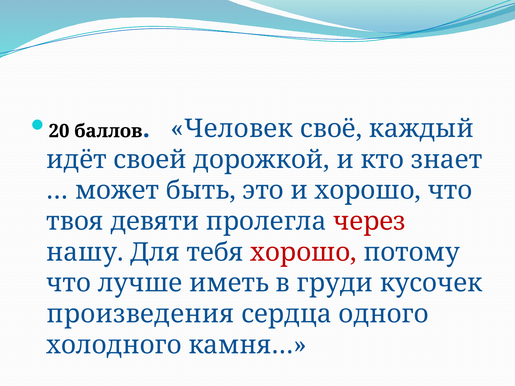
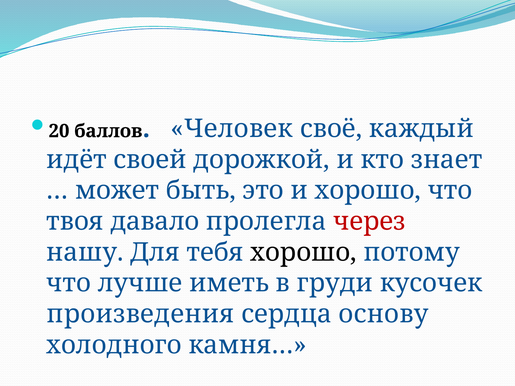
девяти: девяти -> давало
хорошо at (303, 252) colour: red -> black
одного: одного -> основу
